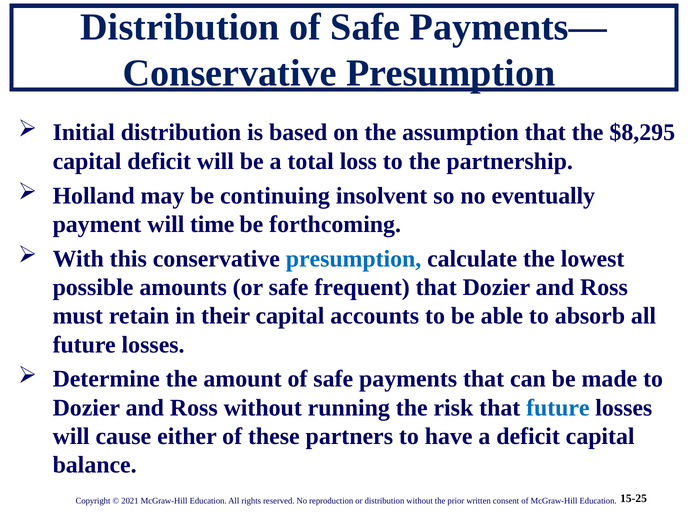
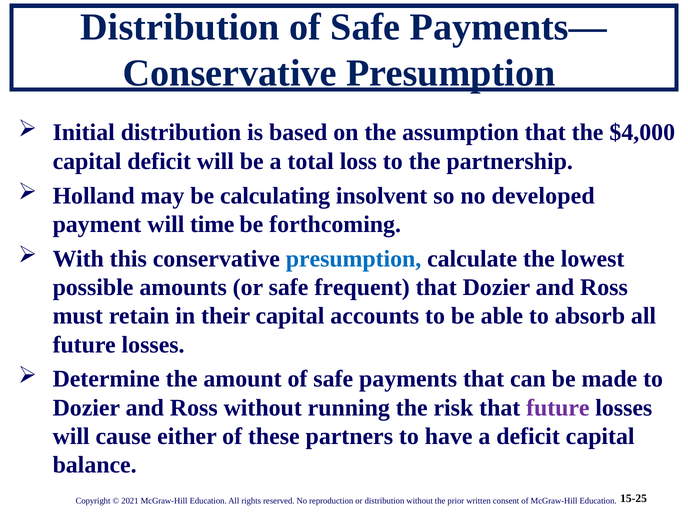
$8,295: $8,295 -> $4,000
continuing: continuing -> calculating
eventually: eventually -> developed
future at (558, 408) colour: blue -> purple
